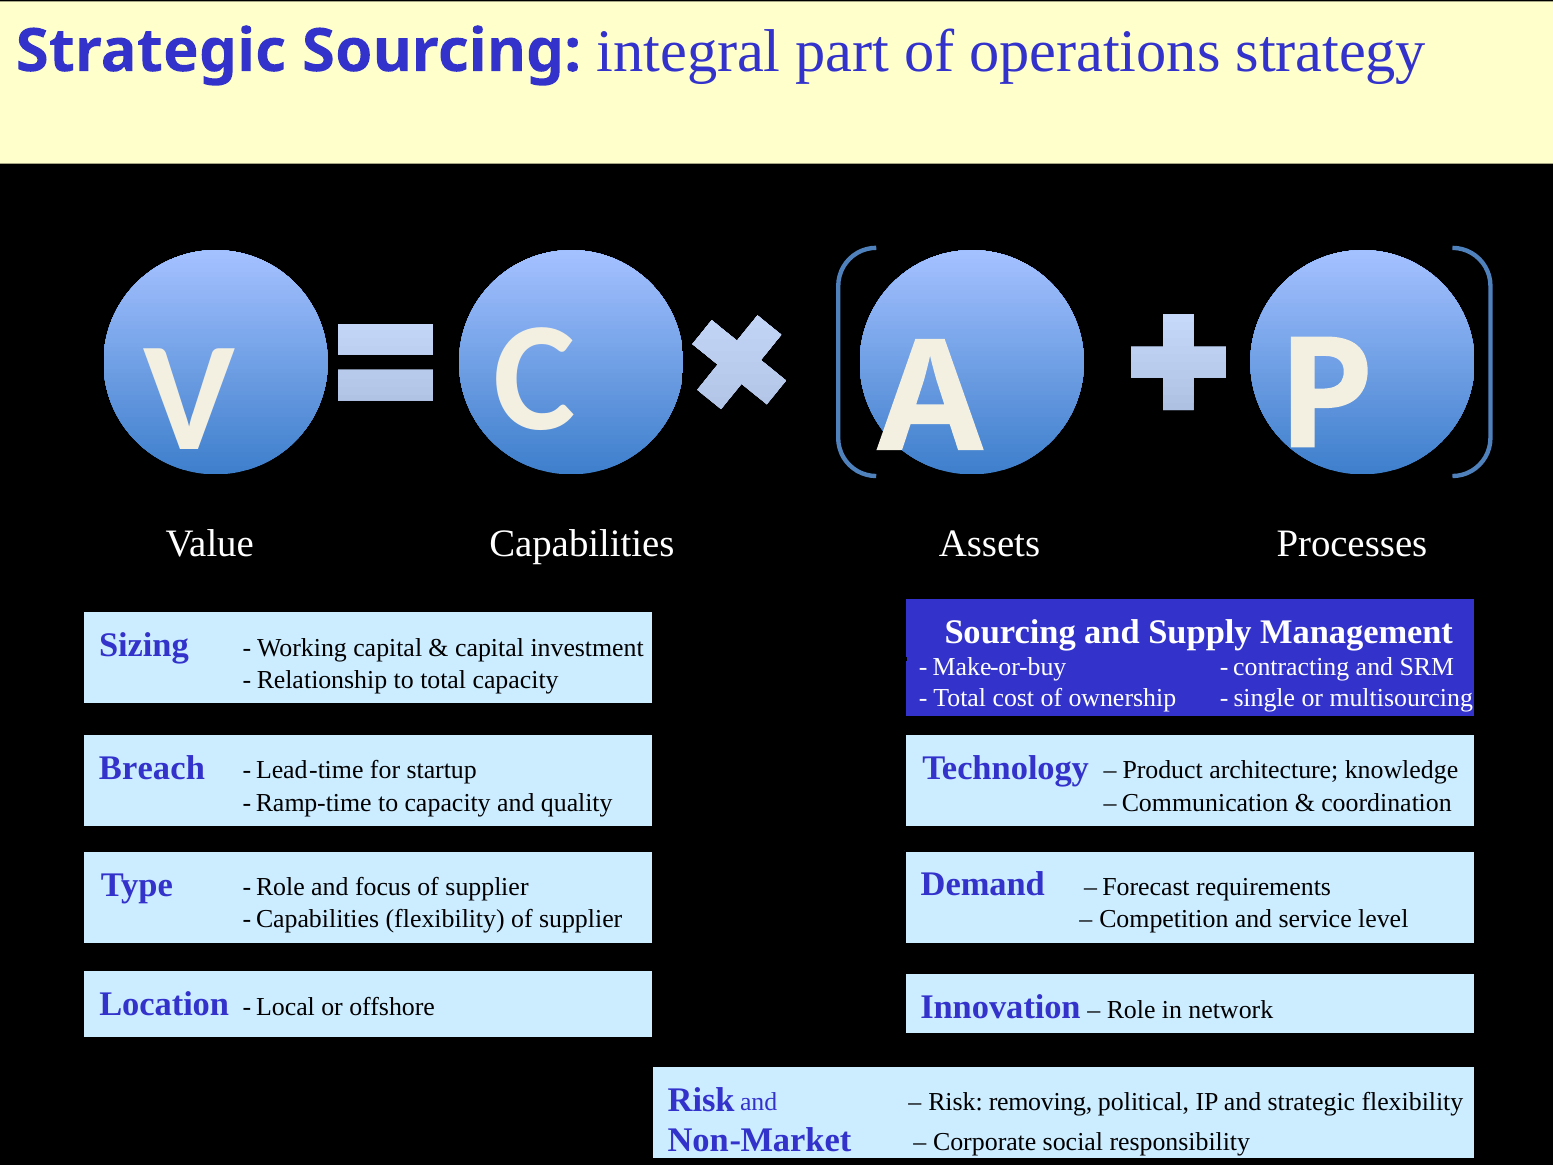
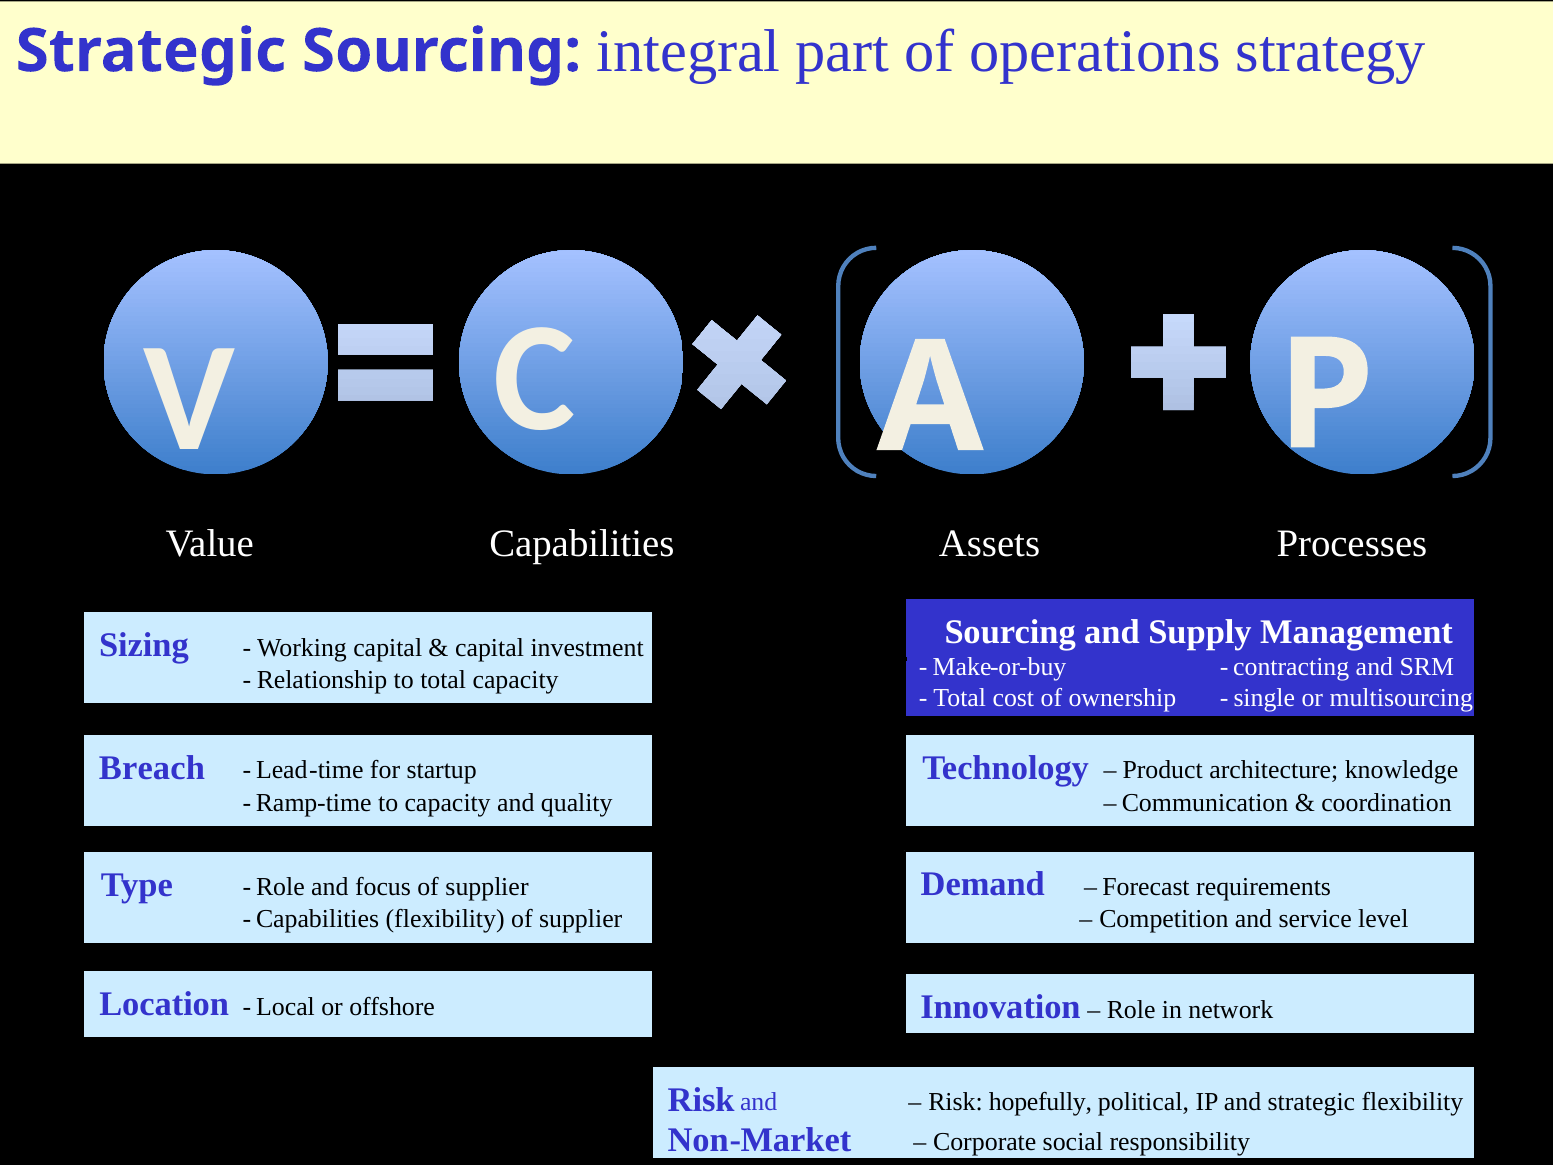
removing: removing -> hopefully
